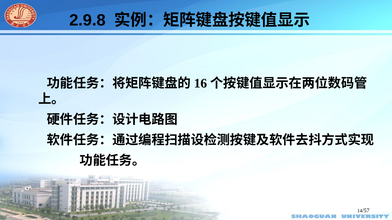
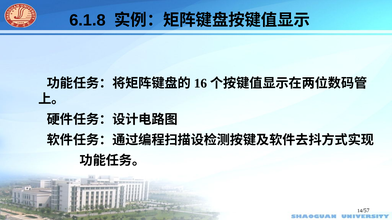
2.9.8: 2.9.8 -> 6.1.8
